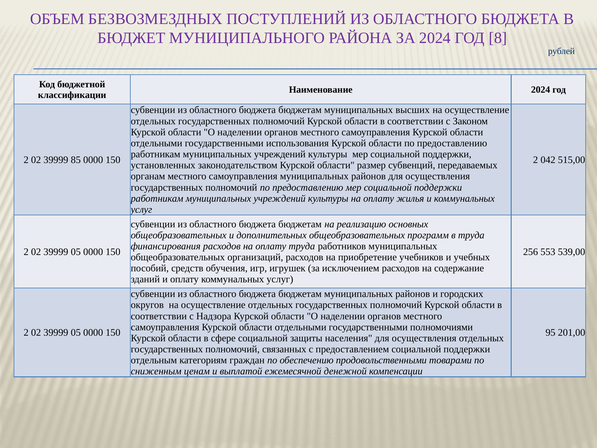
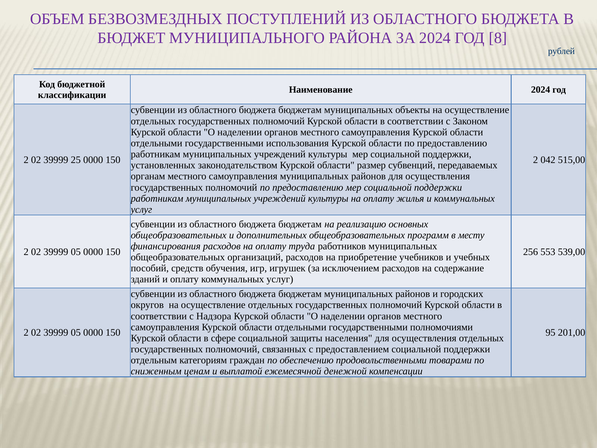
высших: высших -> объекты
85: 85 -> 25
в труда: труда -> месту
